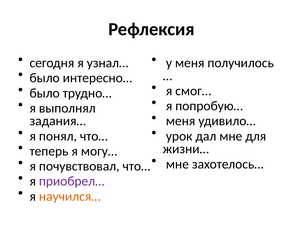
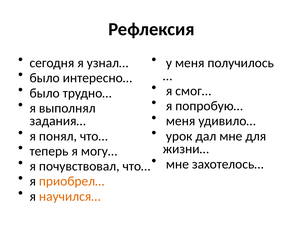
приобрел… colour: purple -> orange
